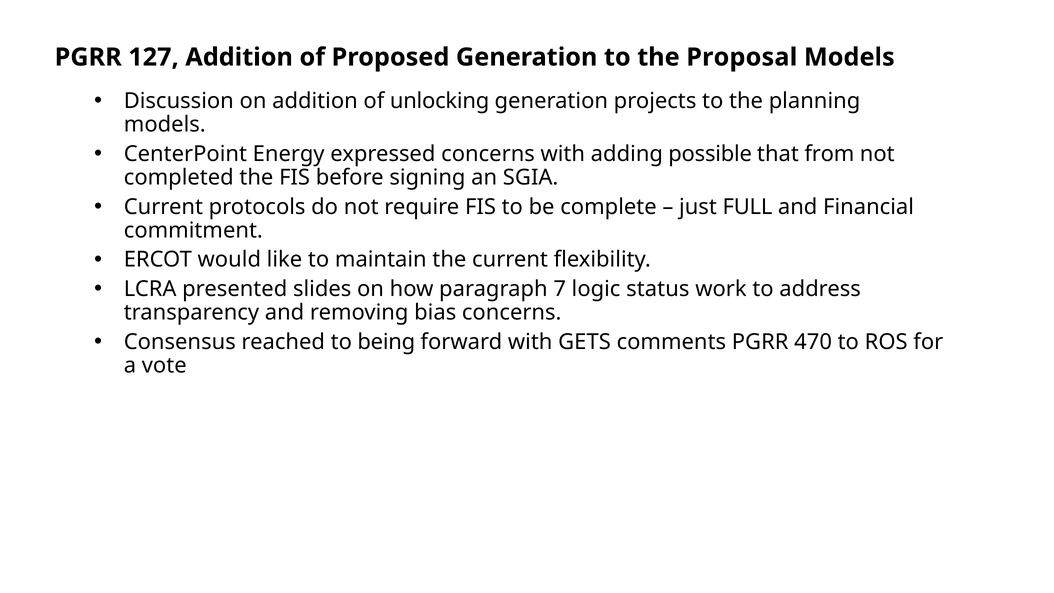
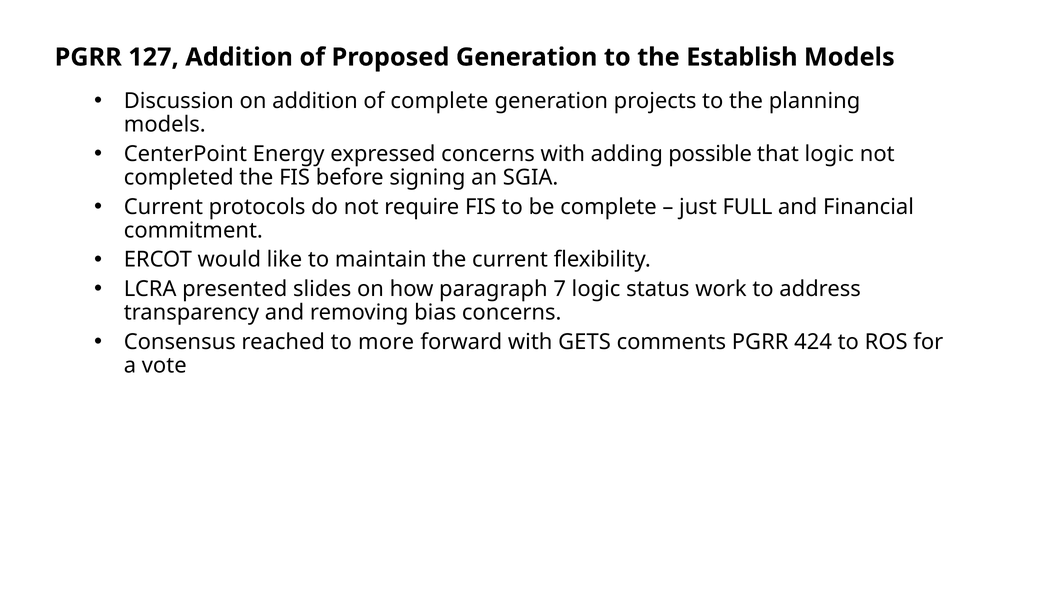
Proposal: Proposal -> Establish
of unlocking: unlocking -> complete
that from: from -> logic
being: being -> more
470: 470 -> 424
